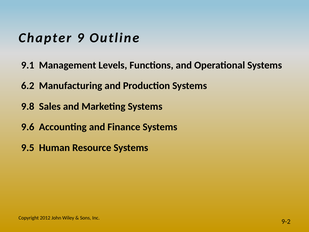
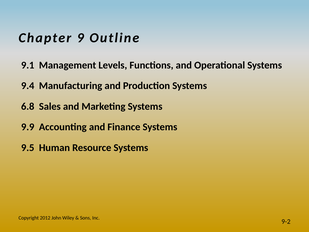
6.2: 6.2 -> 9.4
9.8: 9.8 -> 6.8
9.6: 9.6 -> 9.9
